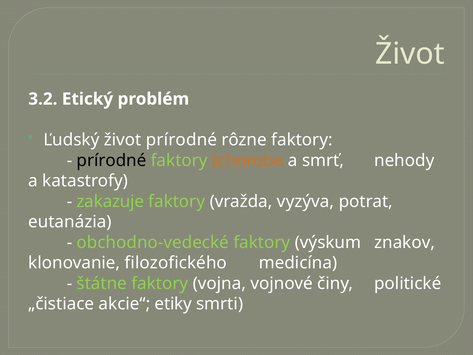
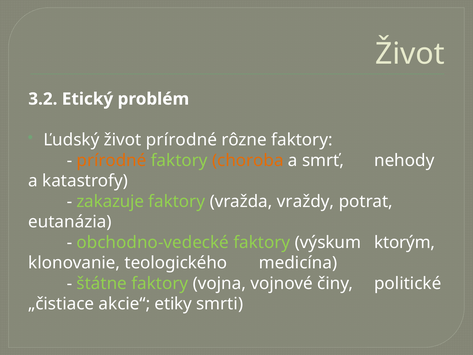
prírodné at (112, 160) colour: black -> orange
vyzýva: vyzýva -> vraždy
znakov: znakov -> ktorým
filozofického: filozofického -> teologického
